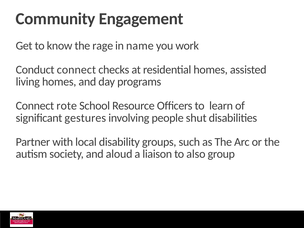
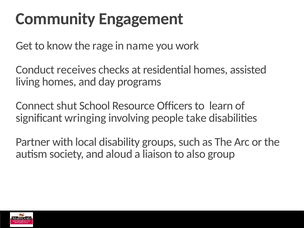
Conduct connect: connect -> receives
rote: rote -> shut
gestures: gestures -> wringing
shut: shut -> take
